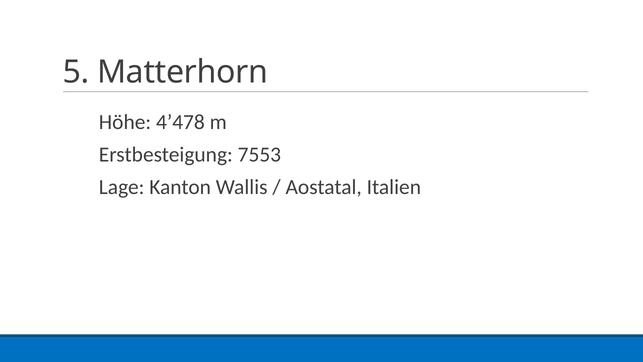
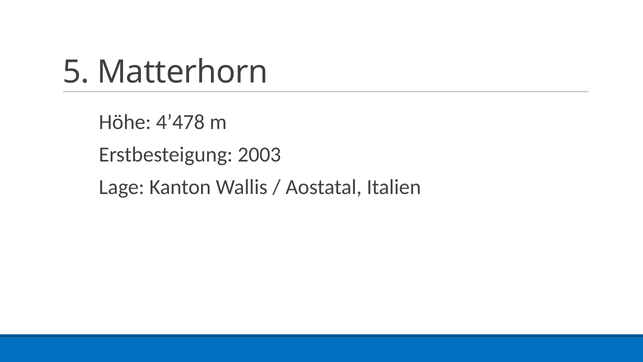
7553: 7553 -> 2003
